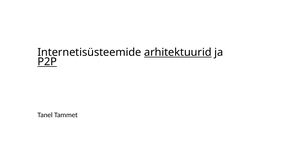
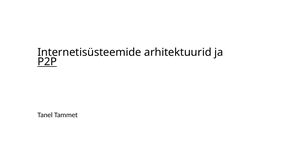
arhitektuurid underline: present -> none
